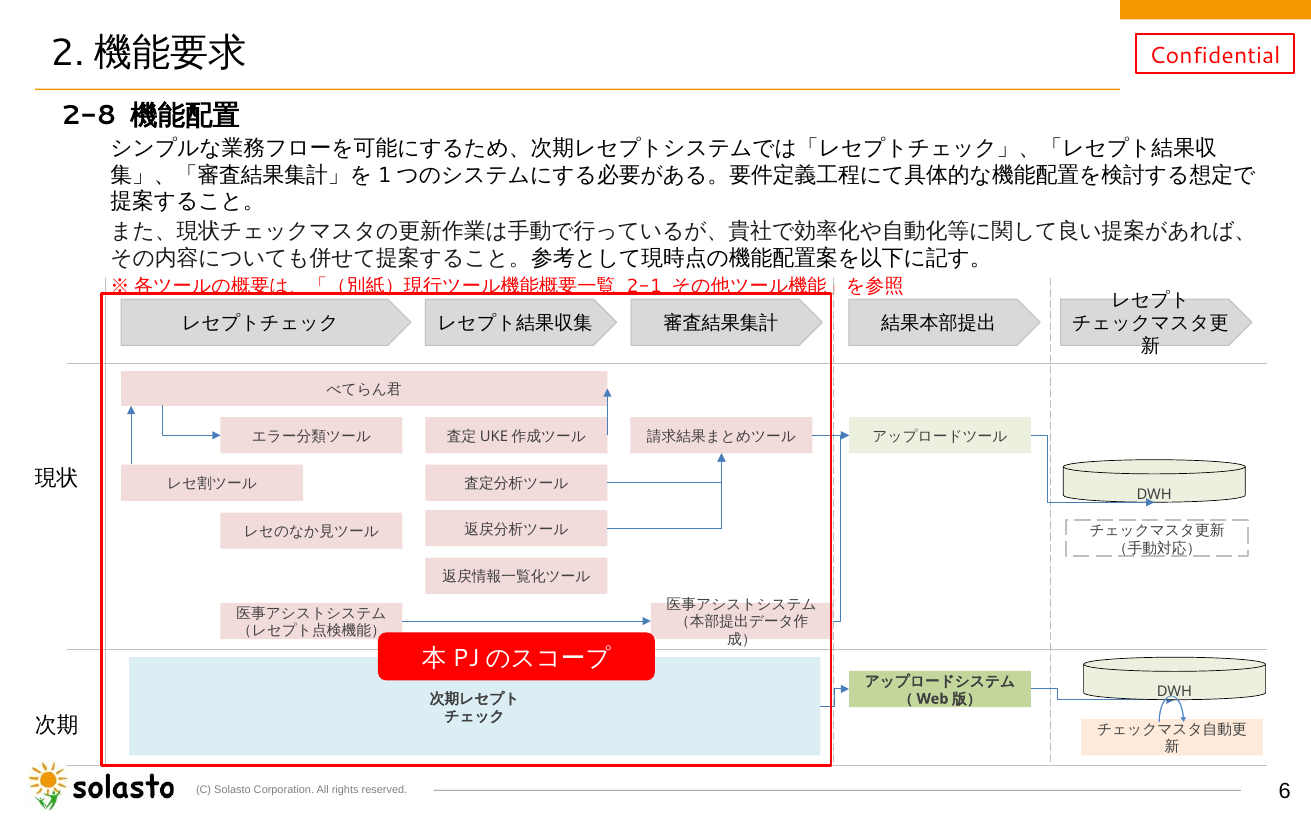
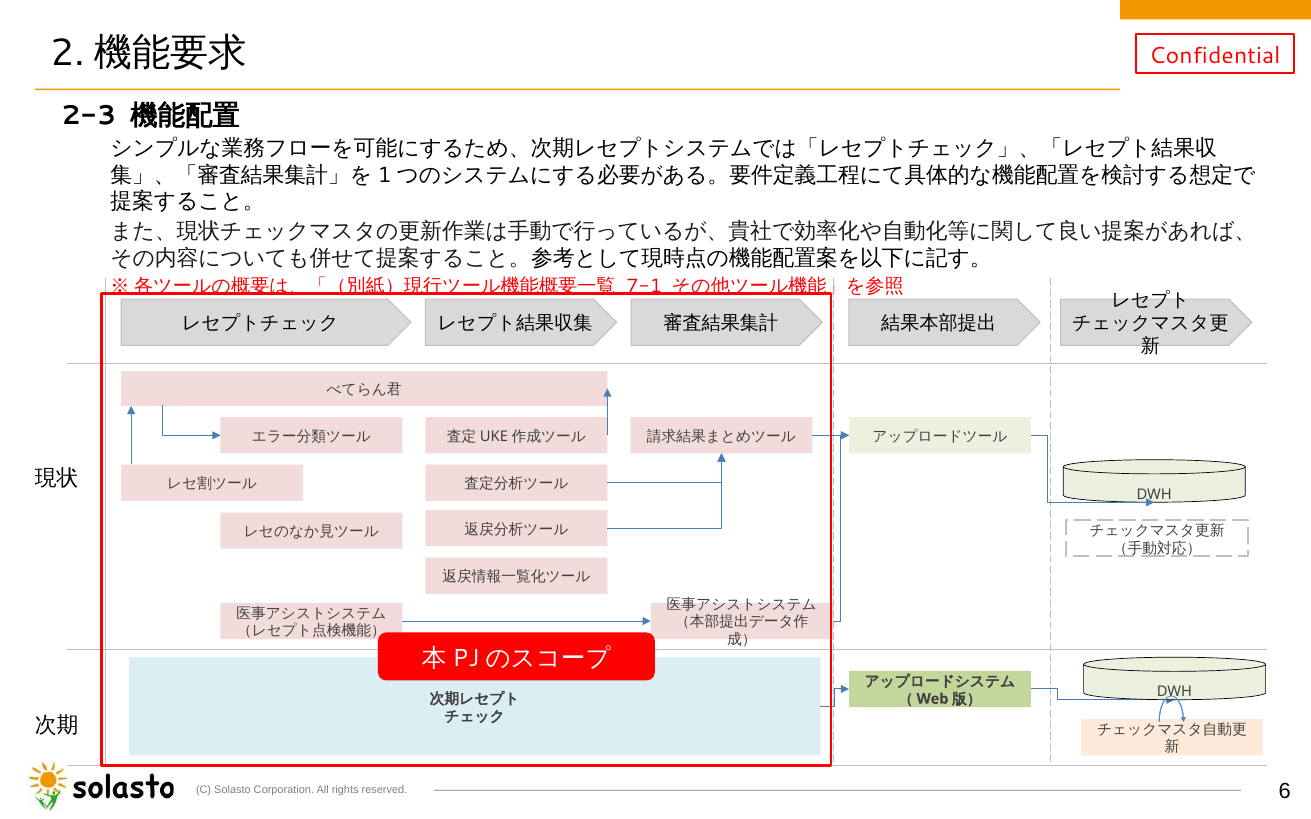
2-8: 2-8 -> 2-3
2-1: 2-1 -> 7-1
